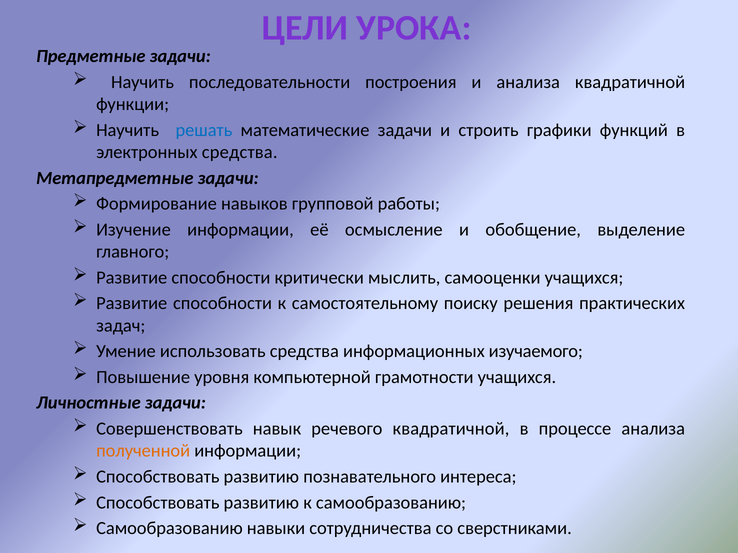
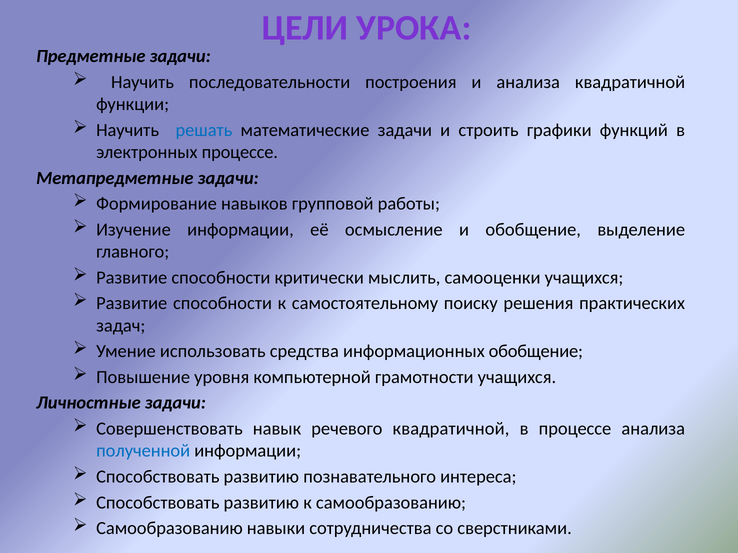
электронных средства: средства -> процессе
информационных изучаемого: изучаемого -> обобщение
полученной colour: orange -> blue
